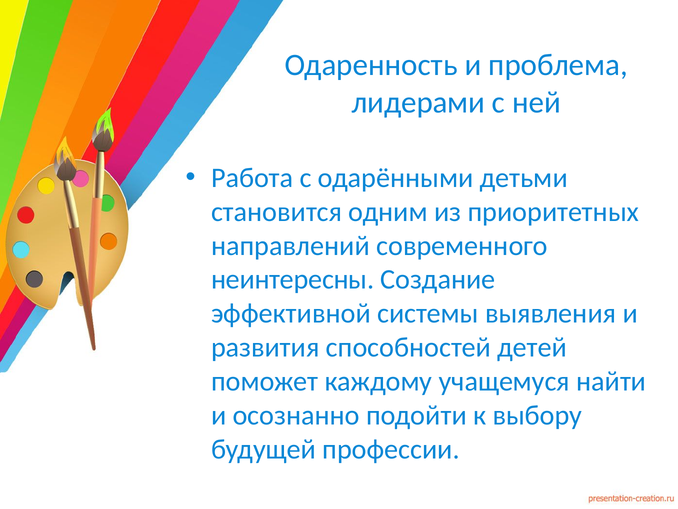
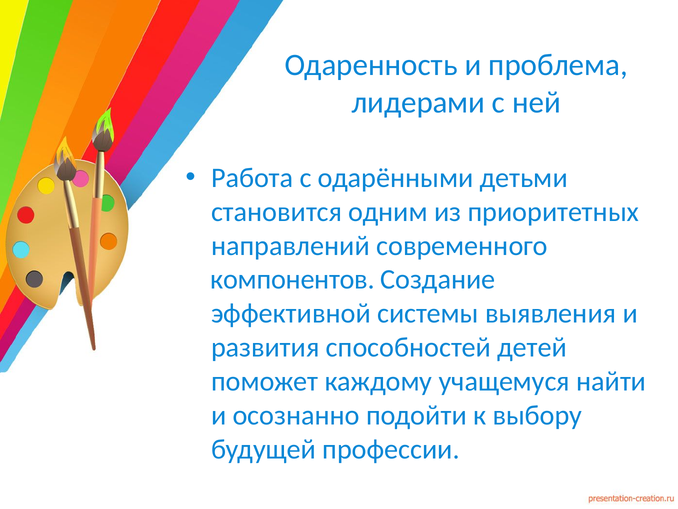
неинтересны: неинтересны -> компонентов
